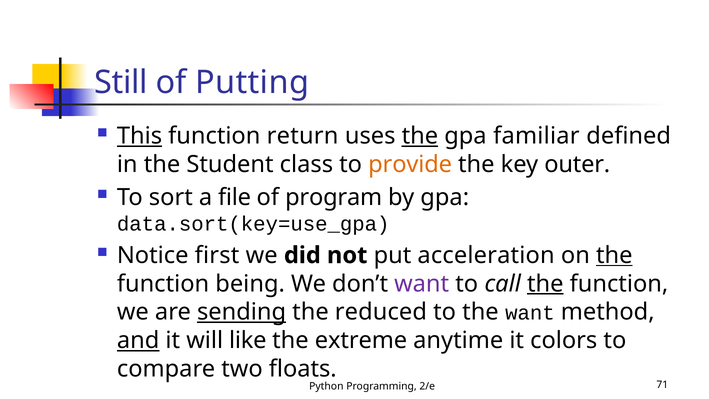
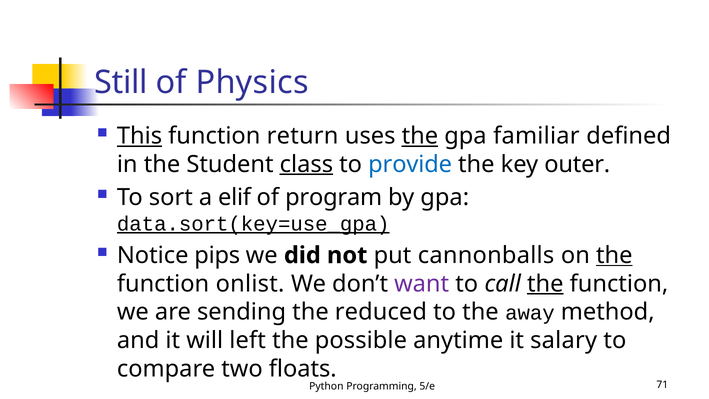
Putting: Putting -> Physics
class underline: none -> present
provide colour: orange -> blue
file: file -> elif
data.sort(key=use_gpa underline: none -> present
first: first -> pips
acceleration: acceleration -> cannonballs
being: being -> onlist
sending underline: present -> none
the want: want -> away
and underline: present -> none
like: like -> left
extreme: extreme -> possible
colors: colors -> salary
2/e: 2/e -> 5/e
